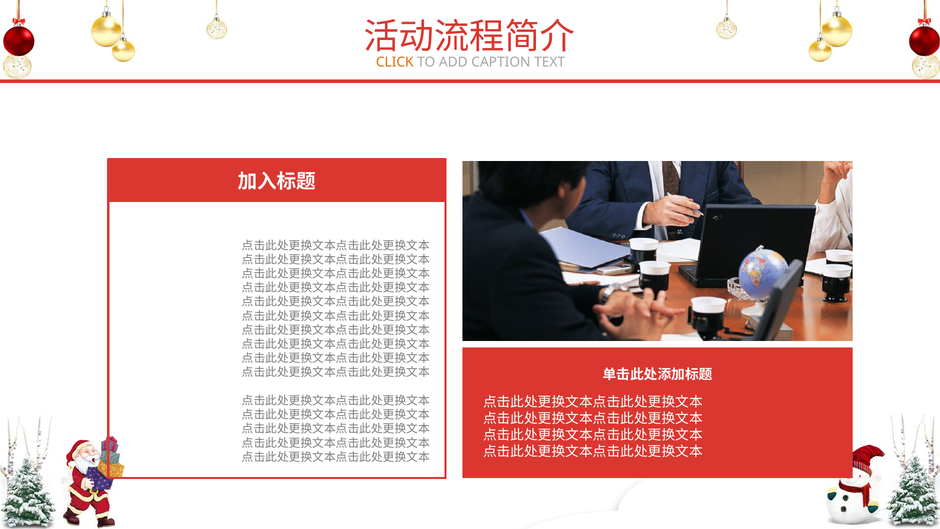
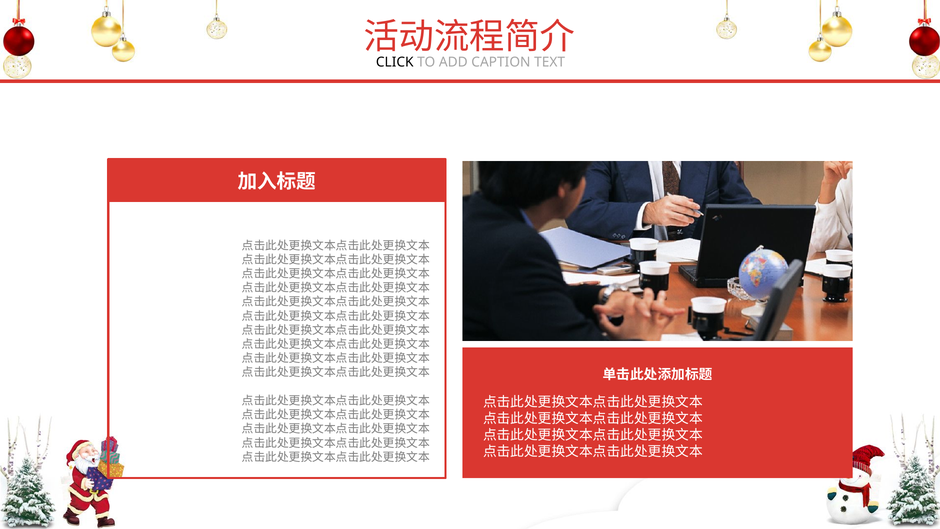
CLICK colour: orange -> black
